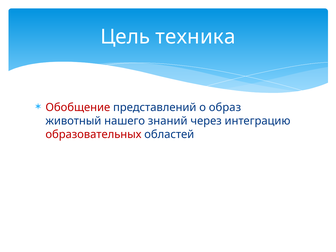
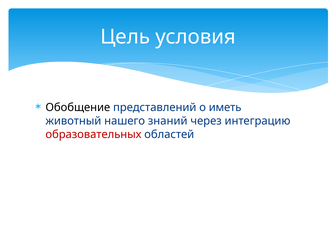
техника: техника -> условия
Обобщение colour: red -> black
образ: образ -> иметь
